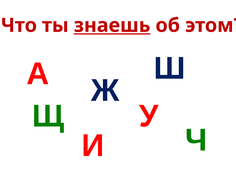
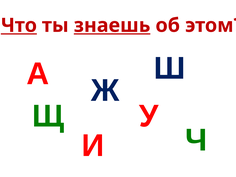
Что underline: none -> present
